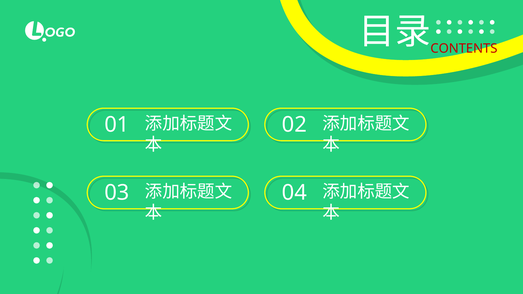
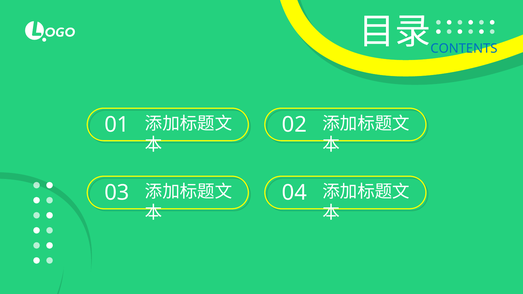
CONTENTS colour: red -> blue
